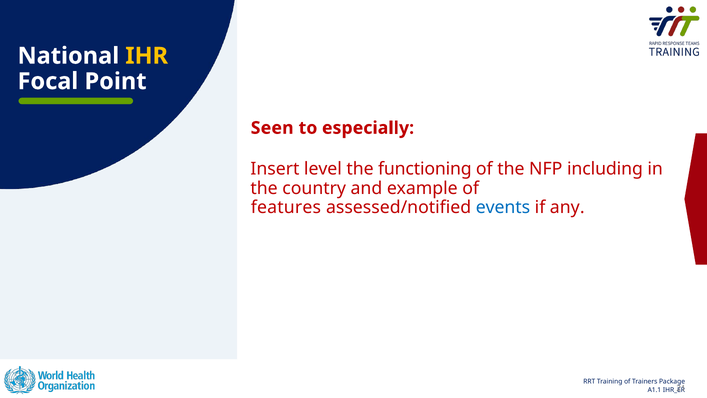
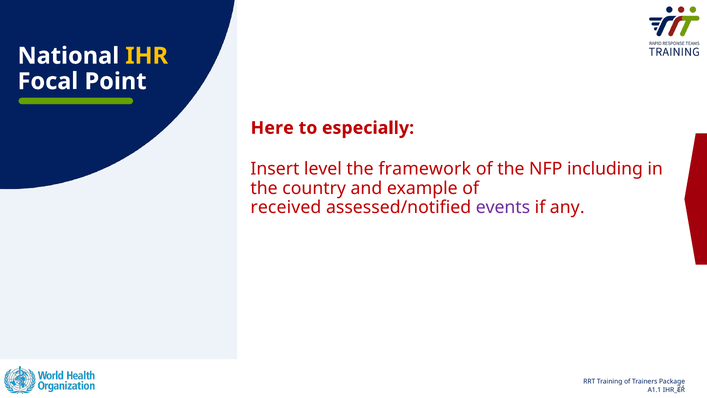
Seen: Seen -> Here
functioning: functioning -> framework
features: features -> received
events colour: blue -> purple
